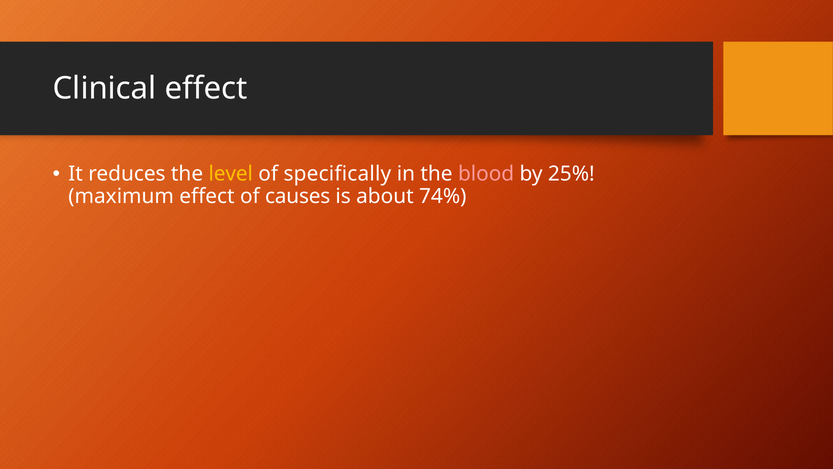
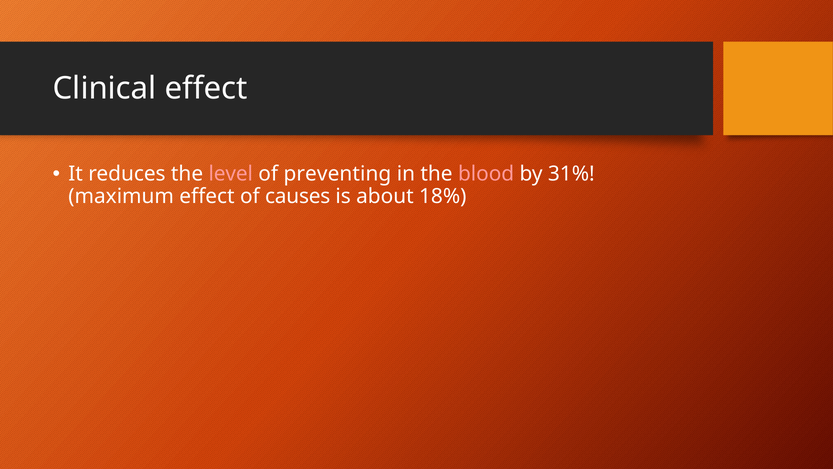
level colour: yellow -> pink
specifically: specifically -> preventing
25%: 25% -> 31%
74%: 74% -> 18%
